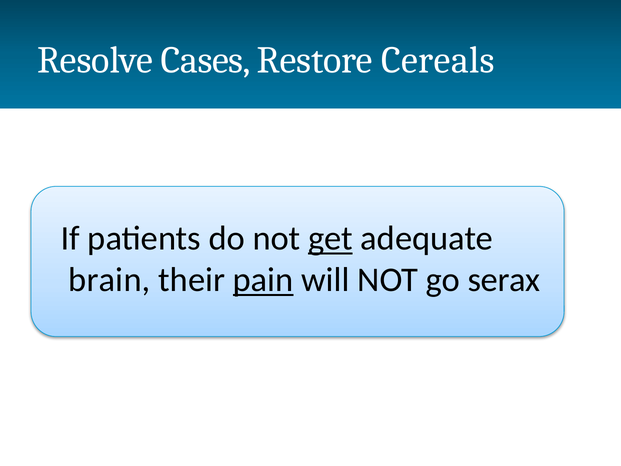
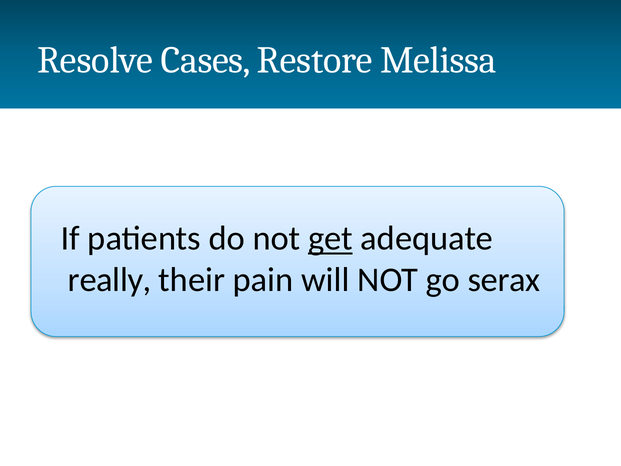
Cereals: Cereals -> Melissa
brain: brain -> really
pain underline: present -> none
